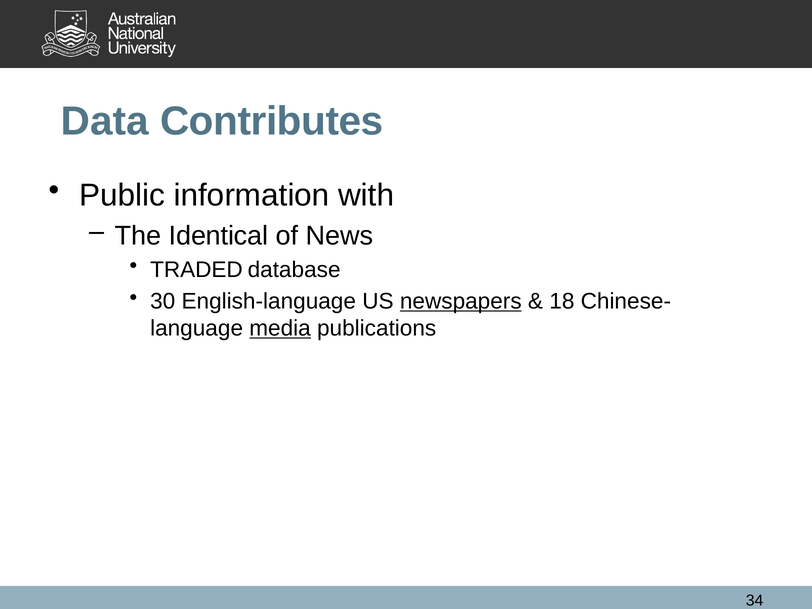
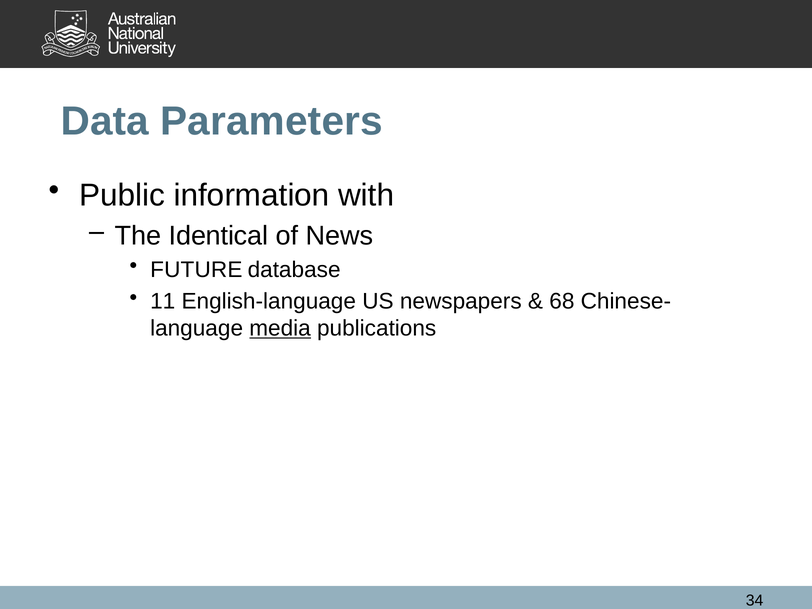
Contributes: Contributes -> Parameters
TRADED: TRADED -> FUTURE
30: 30 -> 11
newspapers underline: present -> none
18: 18 -> 68
